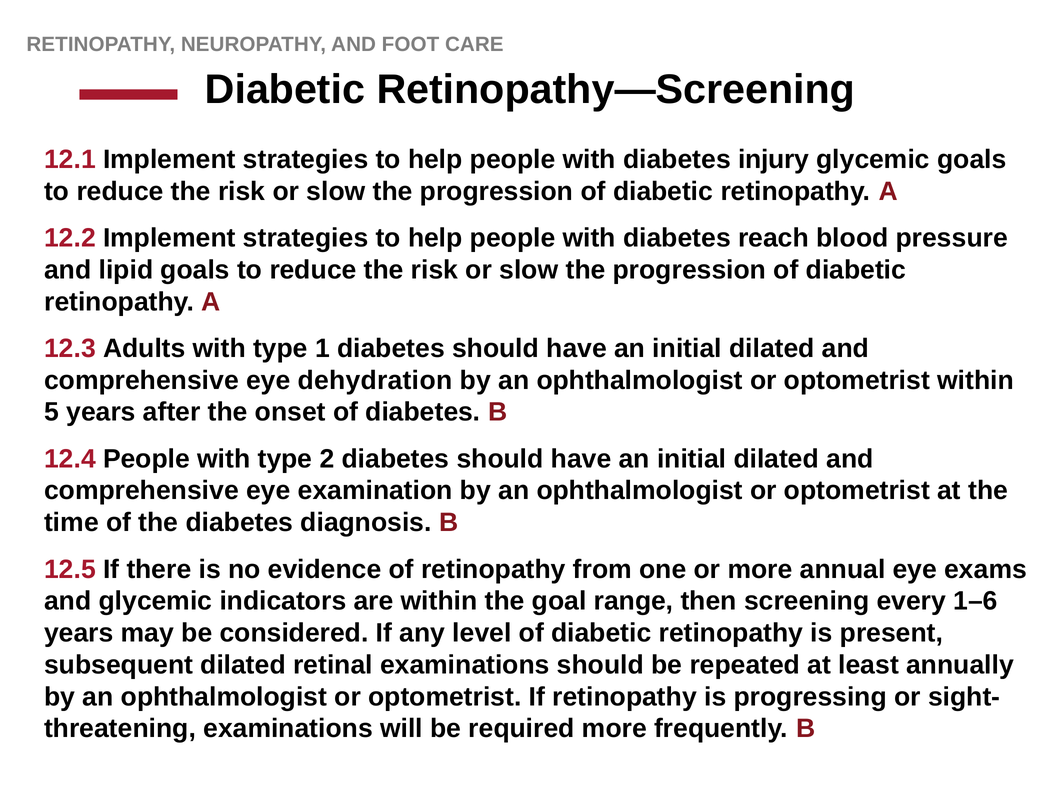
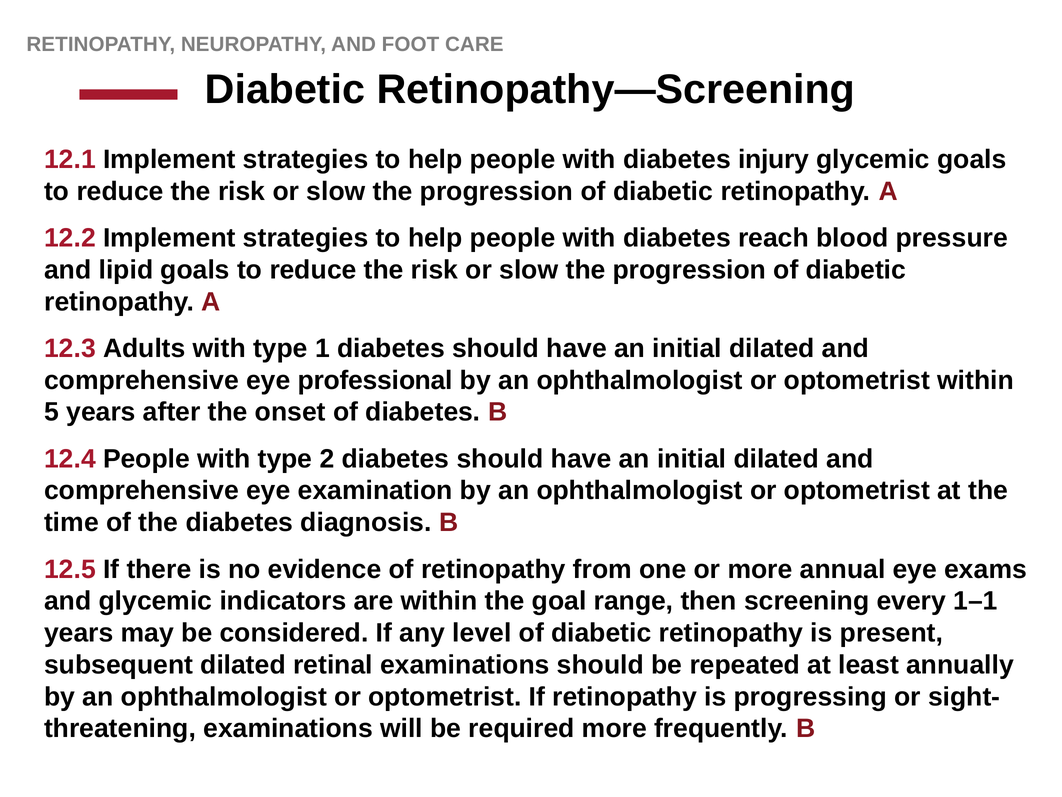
dehydration: dehydration -> professional
1–6: 1–6 -> 1–1
